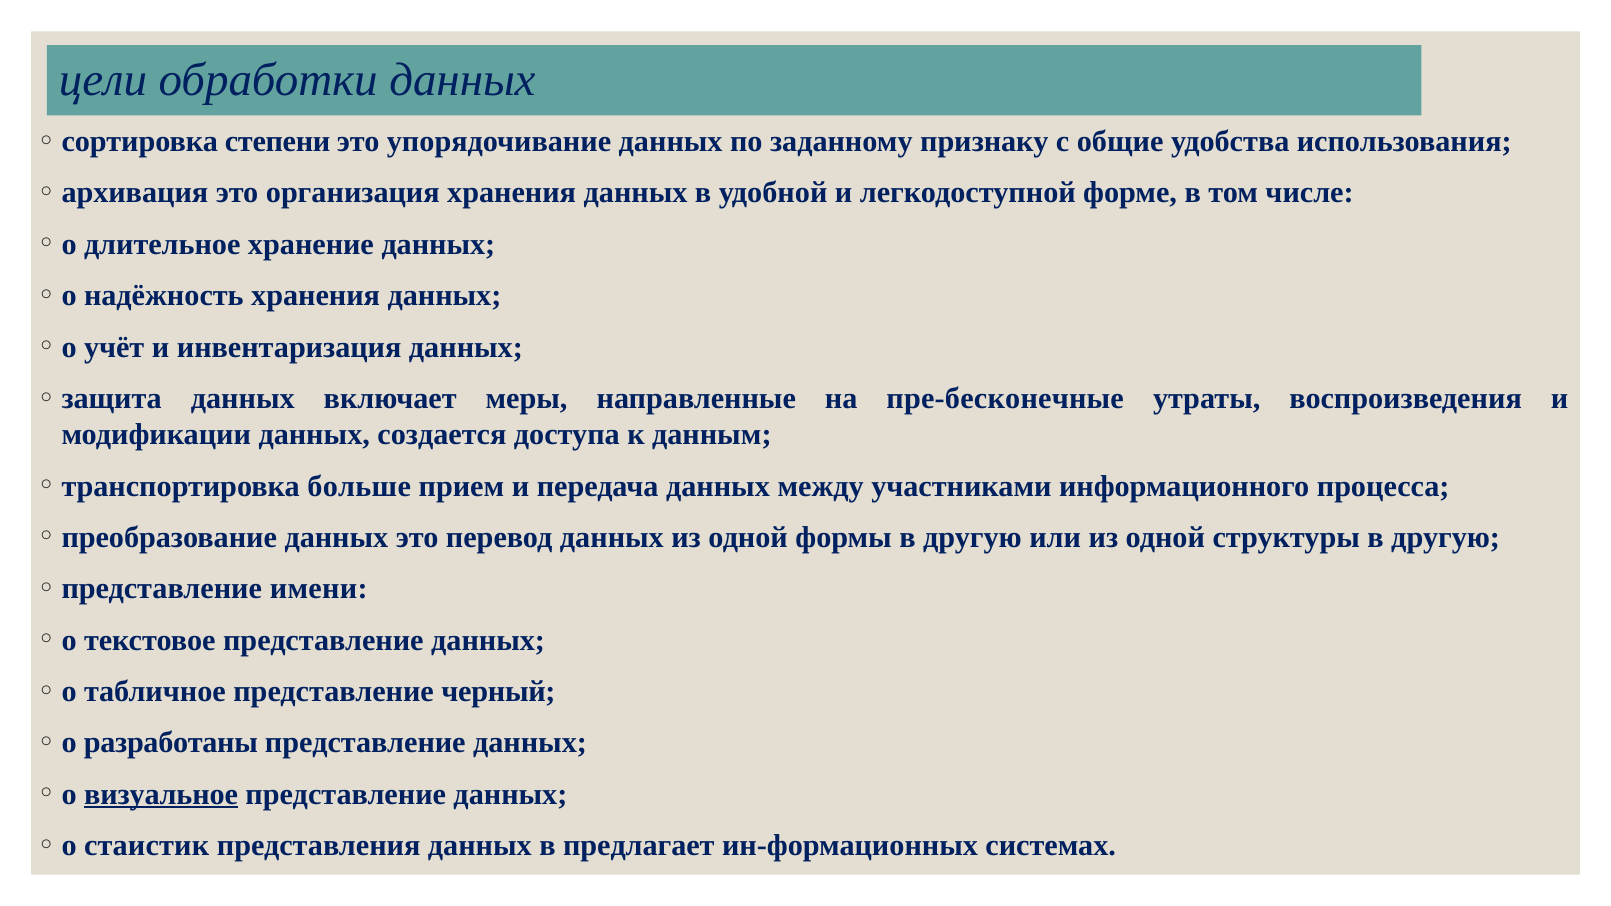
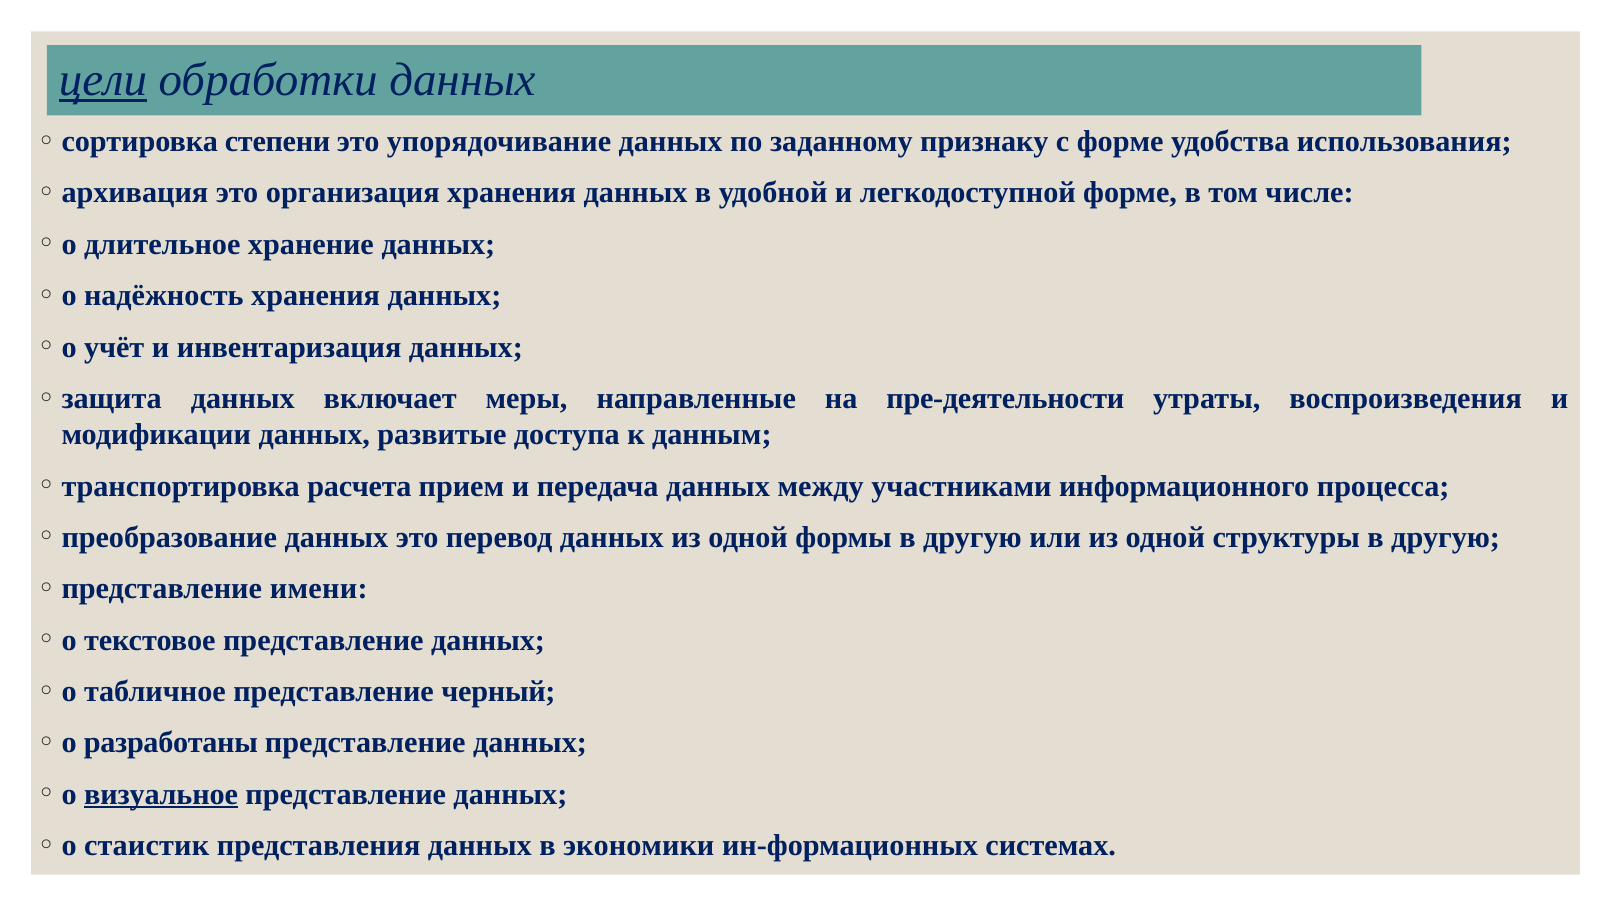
цели underline: none -> present
с общие: общие -> форме
пре-бесконечные: пре-бесконечные -> пре-деятельности
создается: создается -> развитые
больше: больше -> расчета
предлагает: предлагает -> экономики
